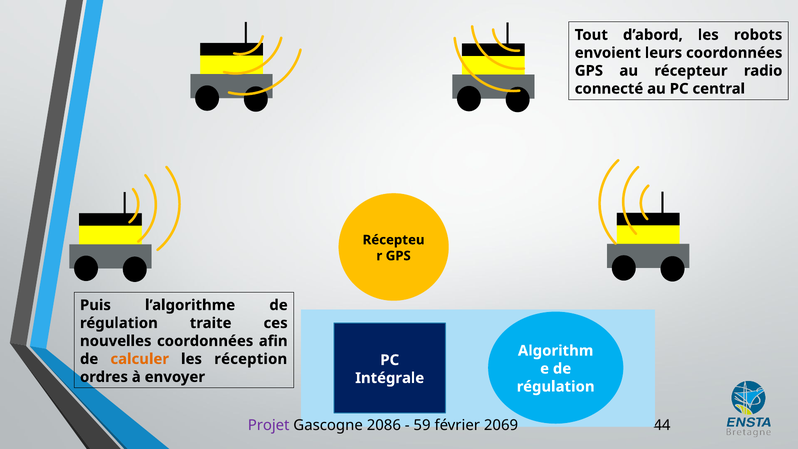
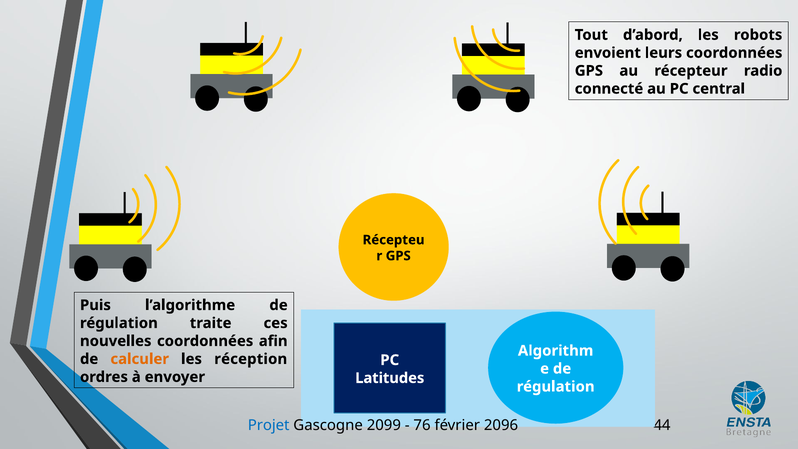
Intégrale: Intégrale -> Latitudes
Projet colour: purple -> blue
2086: 2086 -> 2099
59: 59 -> 76
2069: 2069 -> 2096
